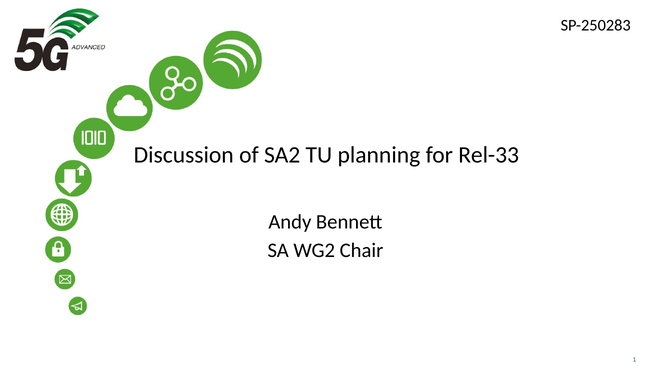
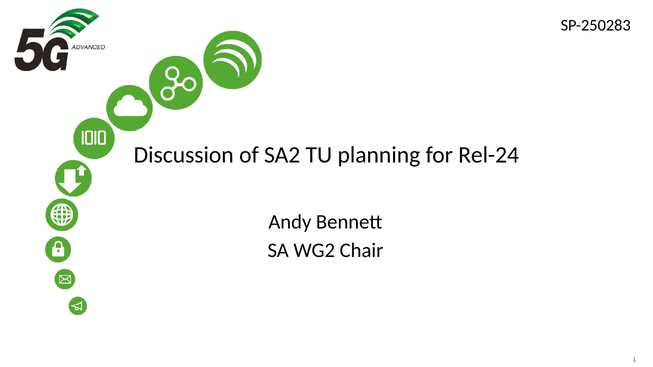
Rel-33: Rel-33 -> Rel-24
